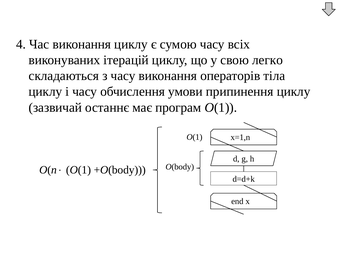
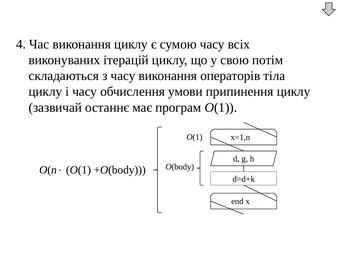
легко: легко -> потім
